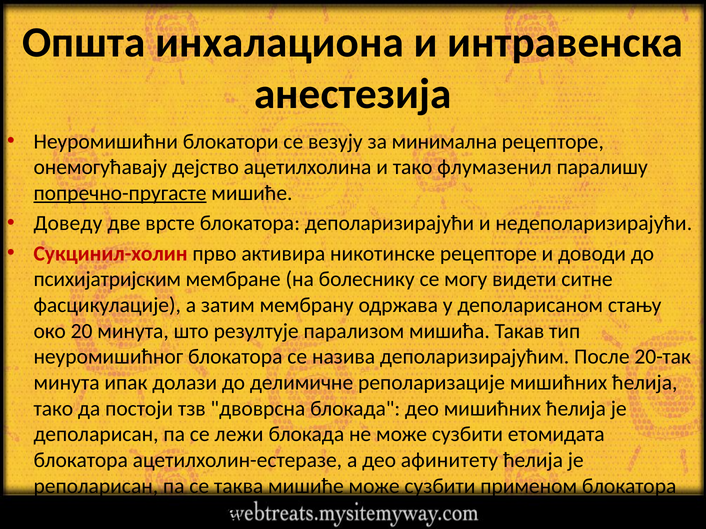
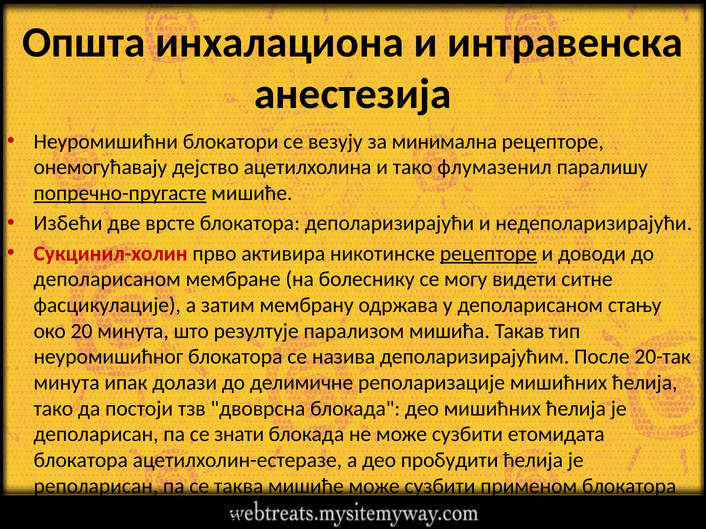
Доведу: Доведу -> Избећи
рецепторе at (488, 254) underline: none -> present
психијатријским at (107, 280): психијатријским -> деполарисаном
лежи: лежи -> знати
афинитету: афинитету -> пробудити
